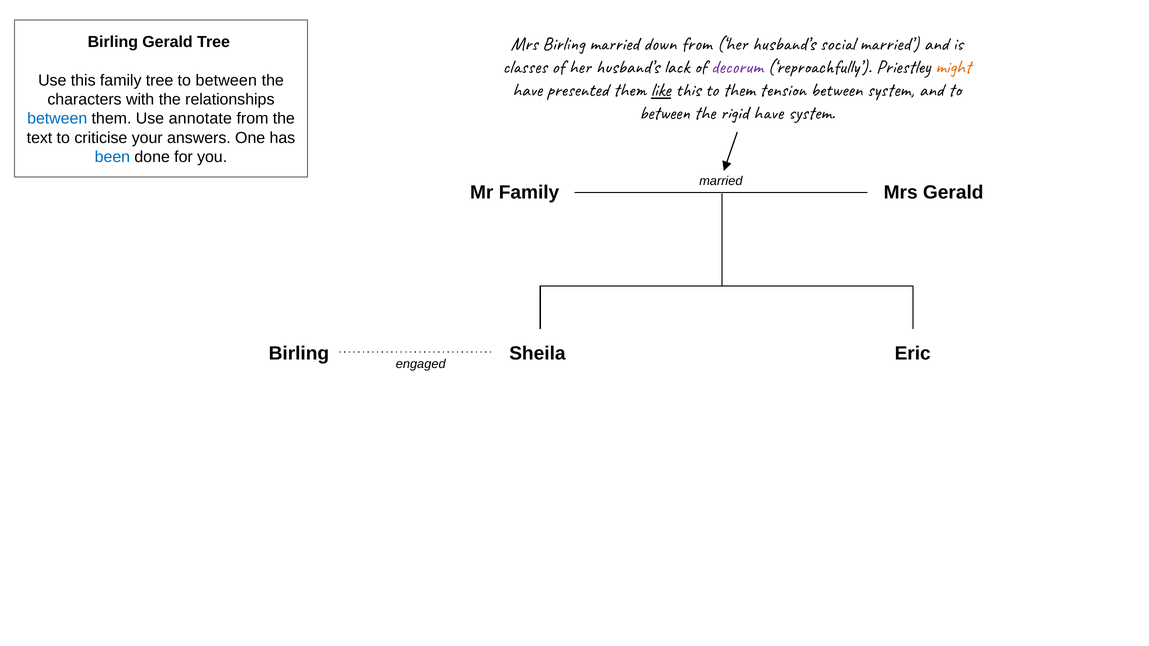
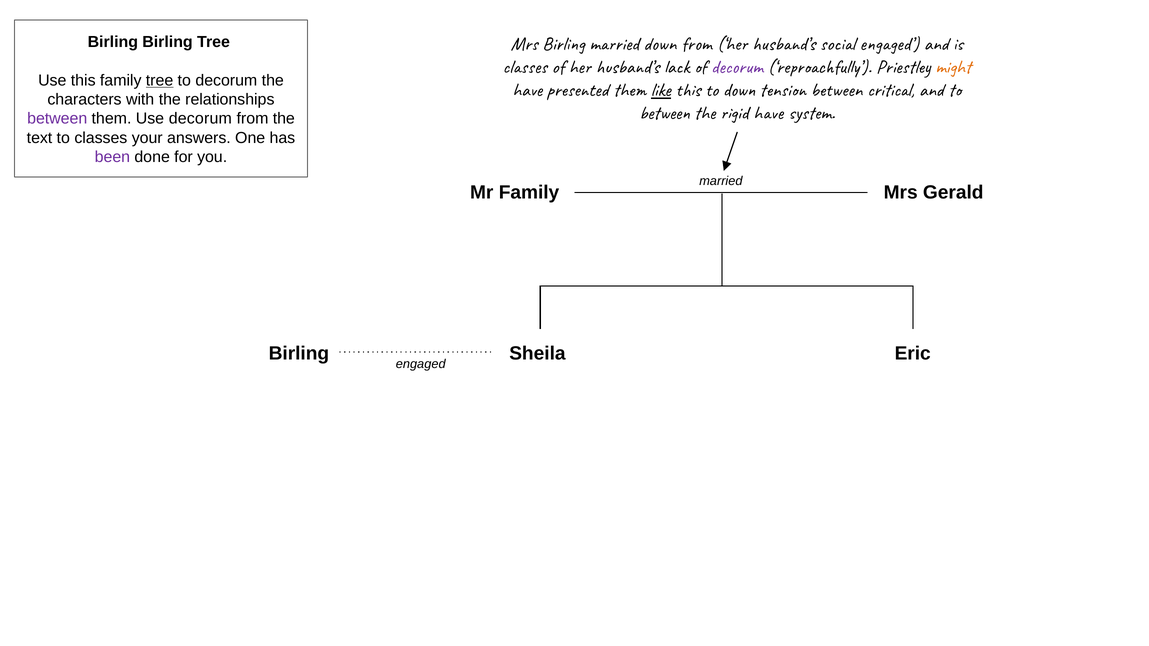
Birling Gerald: Gerald -> Birling
social married: married -> engaged
tree at (160, 80) underline: none -> present
between at (226, 80): between -> decorum
to them: them -> down
between system: system -> critical
between at (57, 119) colour: blue -> purple
Use annotate: annotate -> decorum
to criticise: criticise -> classes
been colour: blue -> purple
